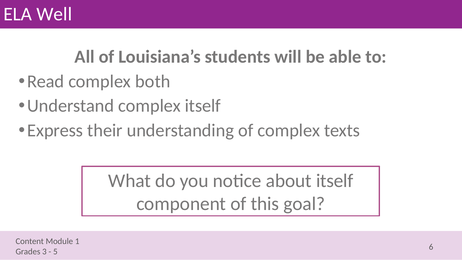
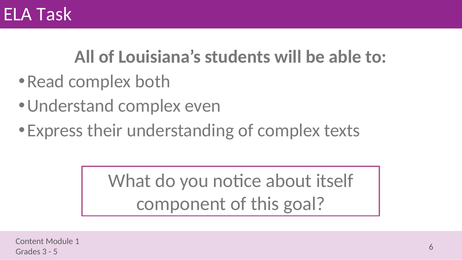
Well: Well -> Task
complex itself: itself -> even
